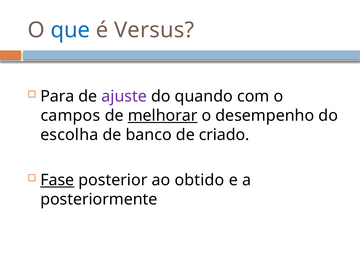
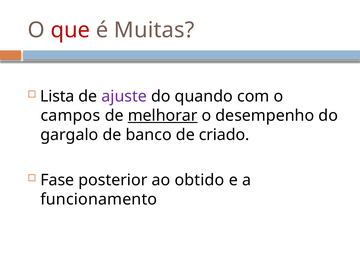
que colour: blue -> red
Versus: Versus -> Muitas
Para: Para -> Lista
escolha: escolha -> gargalo
Fase underline: present -> none
posteriormente: posteriormente -> funcionamento
